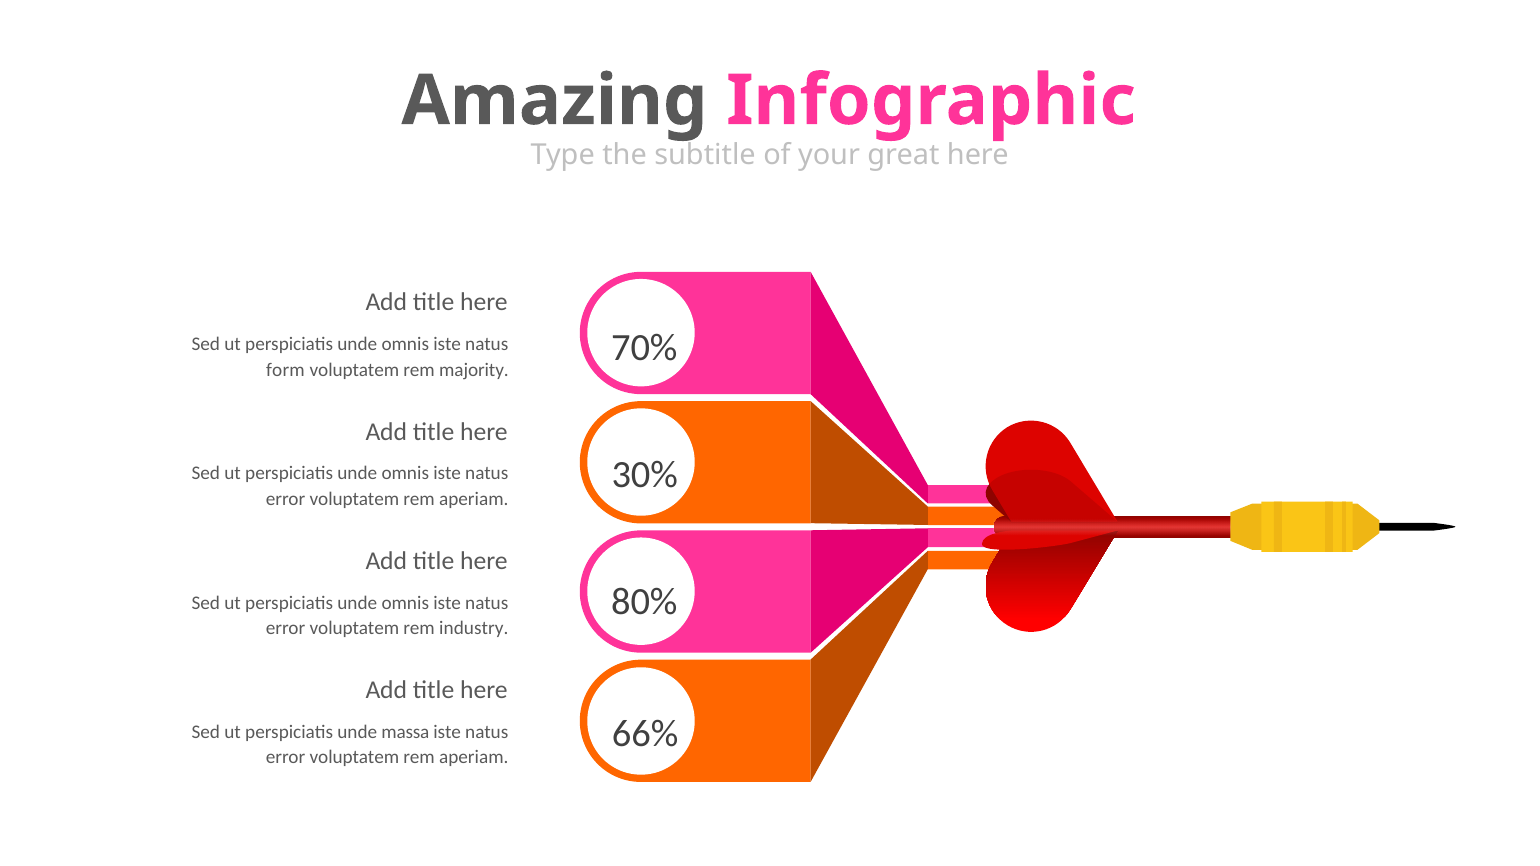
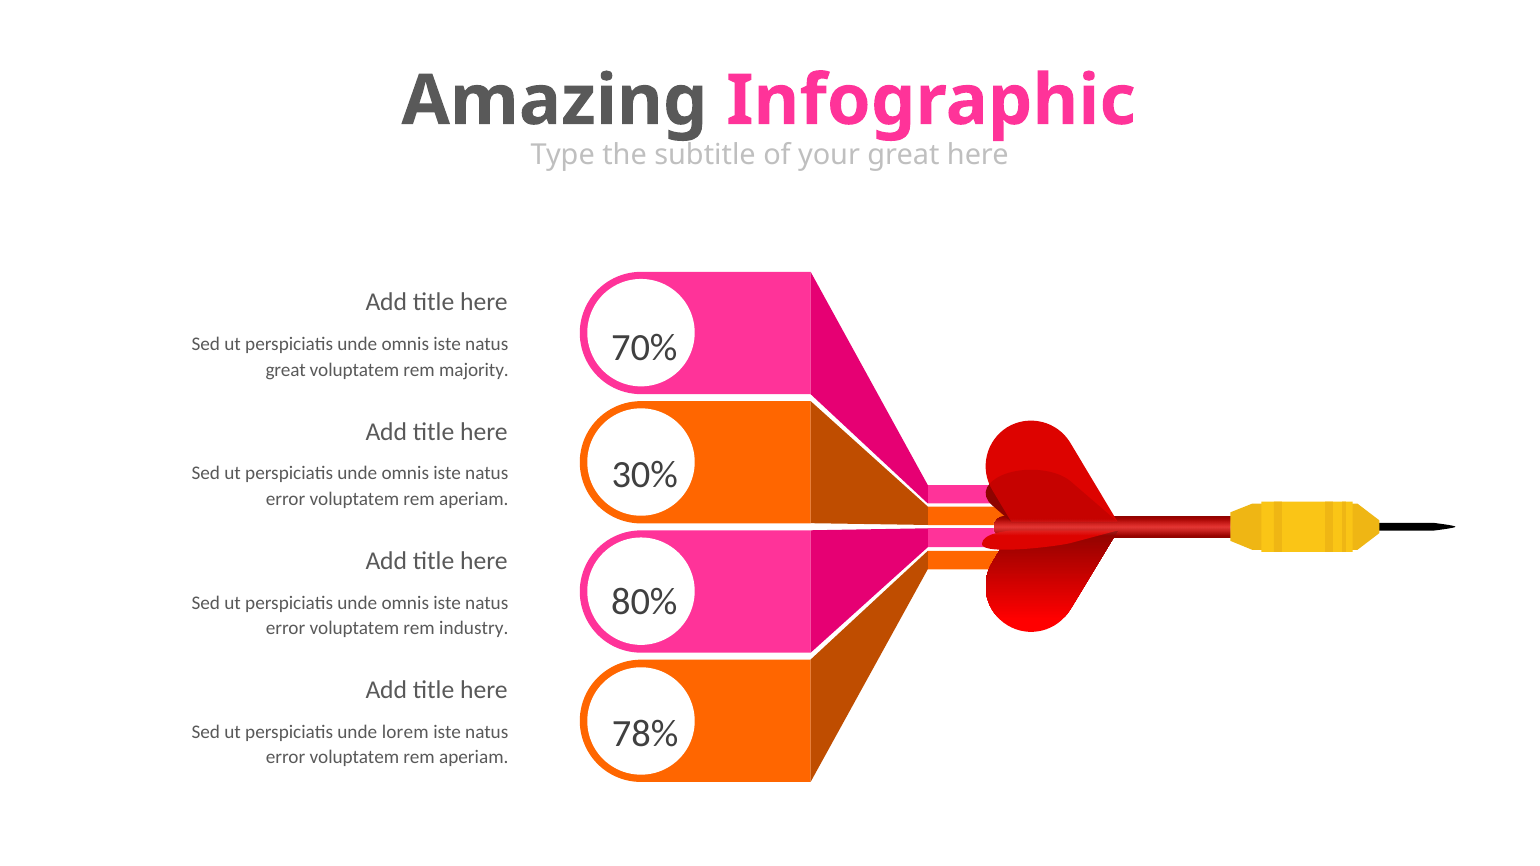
form at (286, 370): form -> great
66%: 66% -> 78%
massa: massa -> lorem
